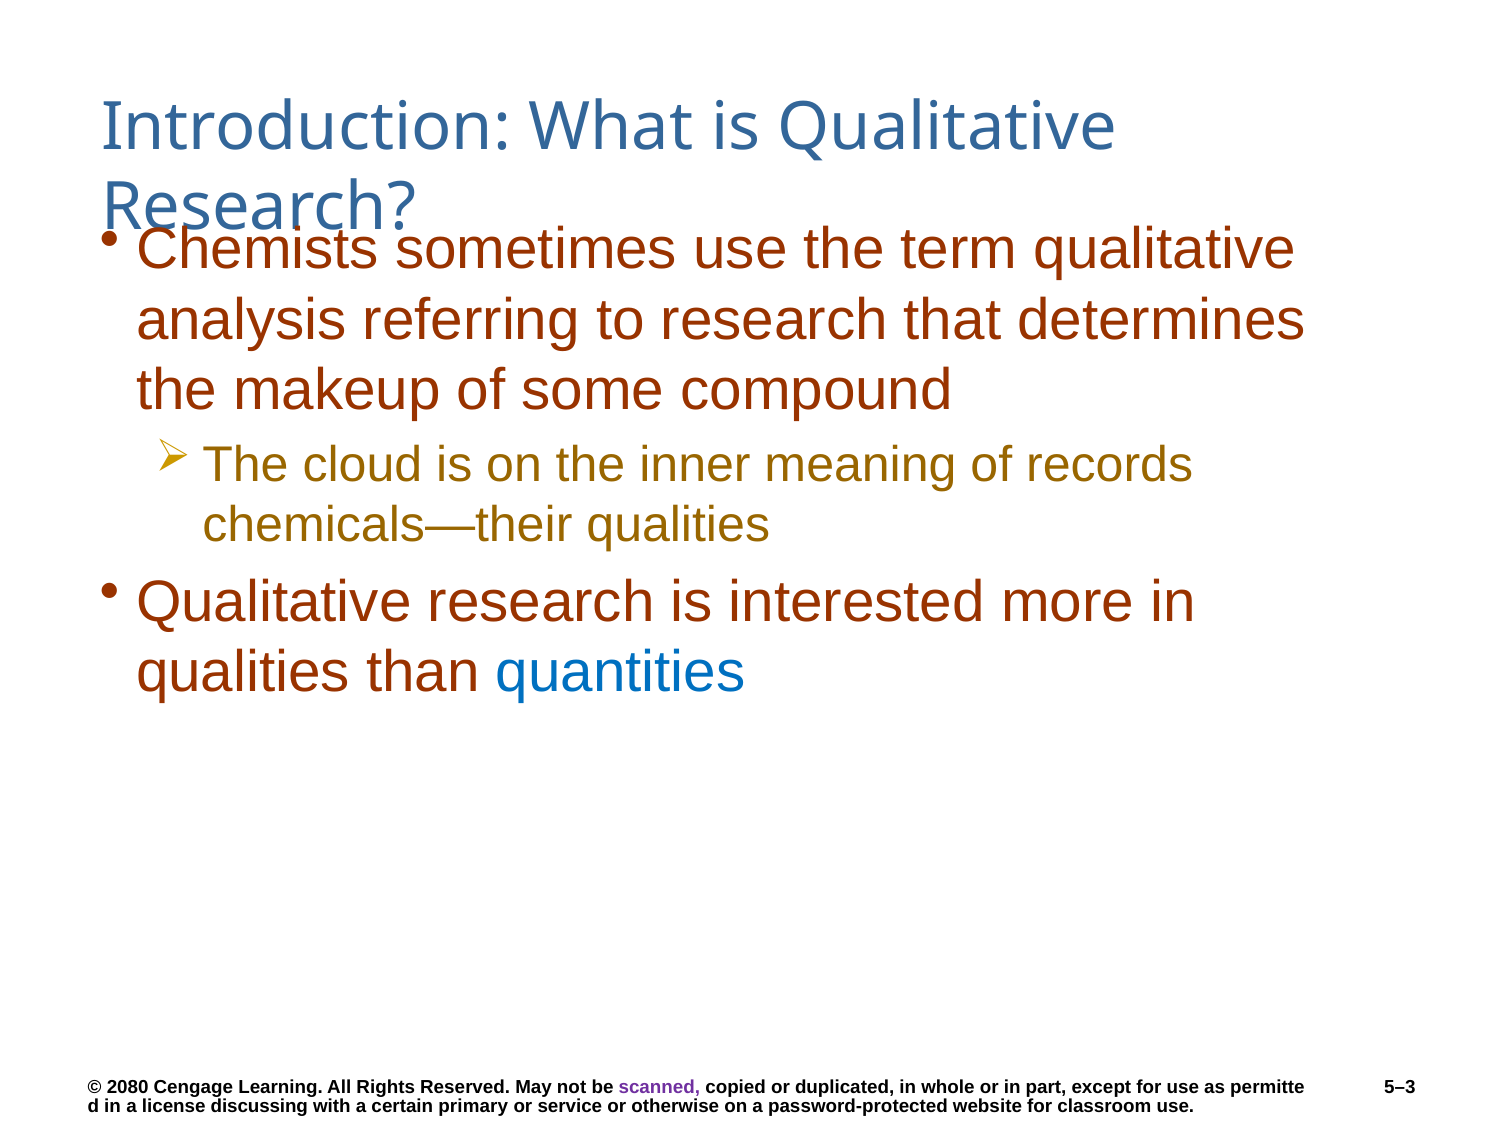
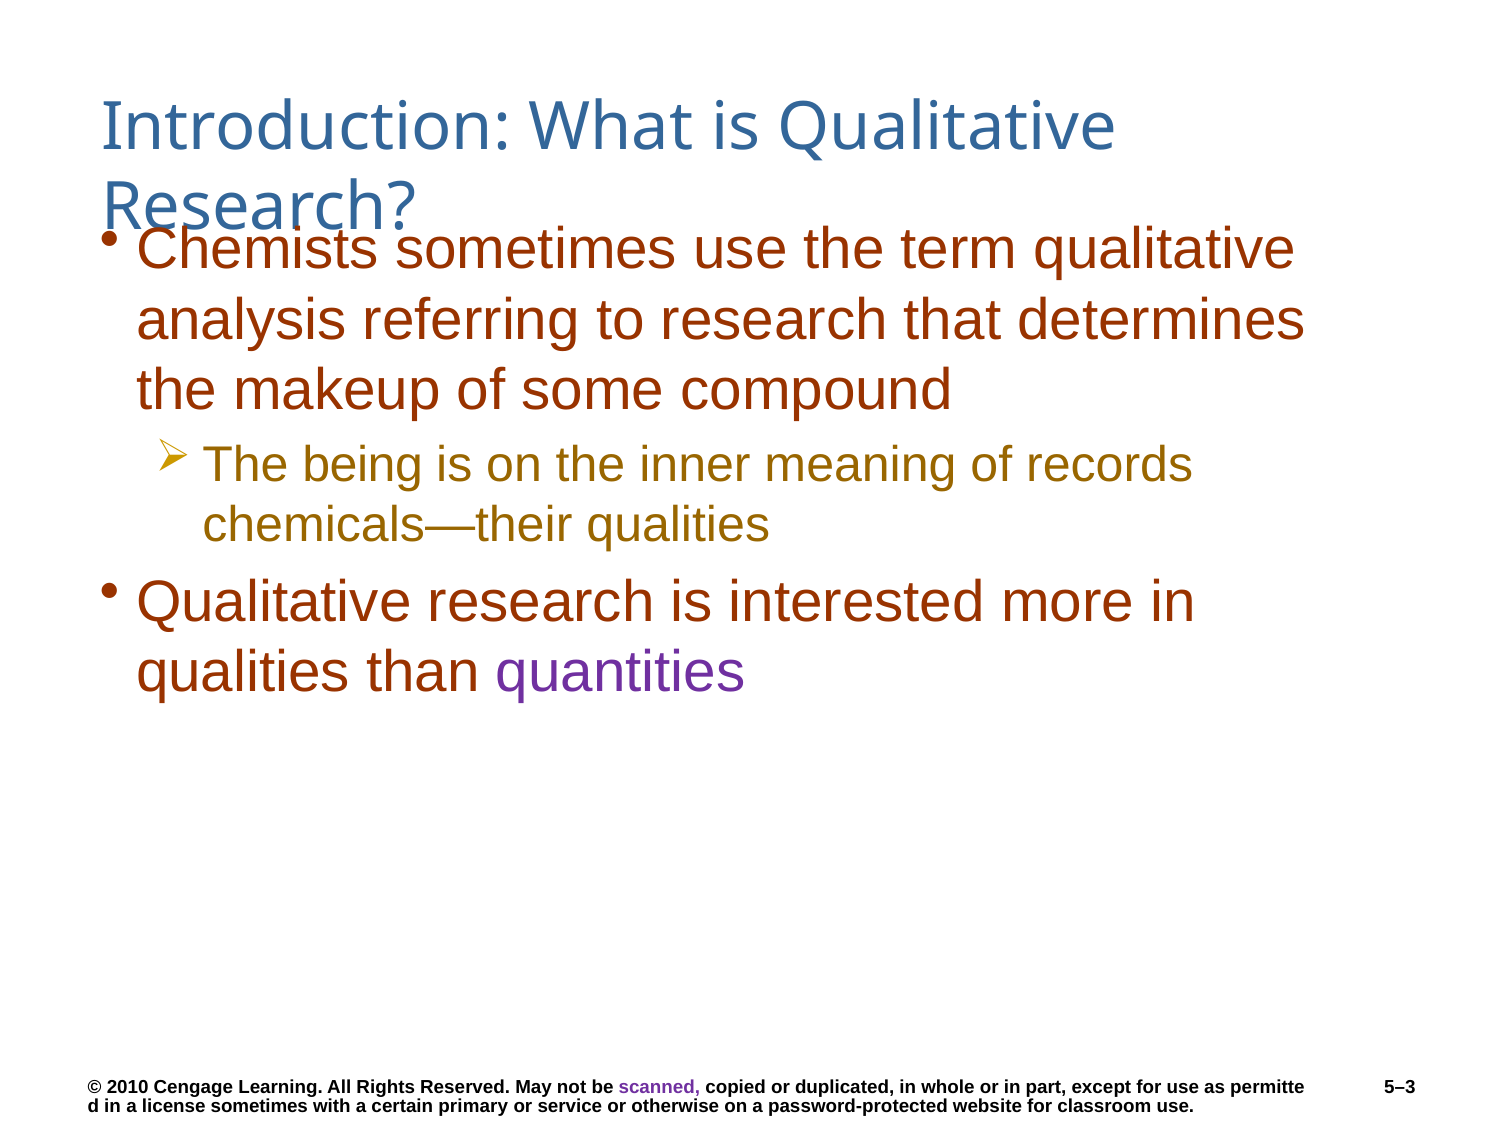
cloud: cloud -> being
quantities colour: blue -> purple
2080: 2080 -> 2010
license discussing: discussing -> sometimes
